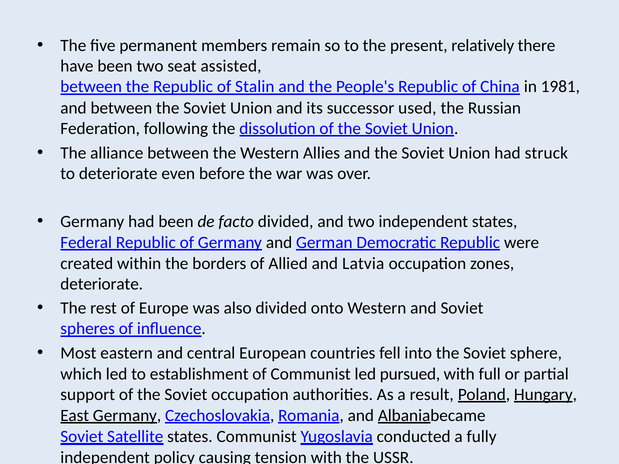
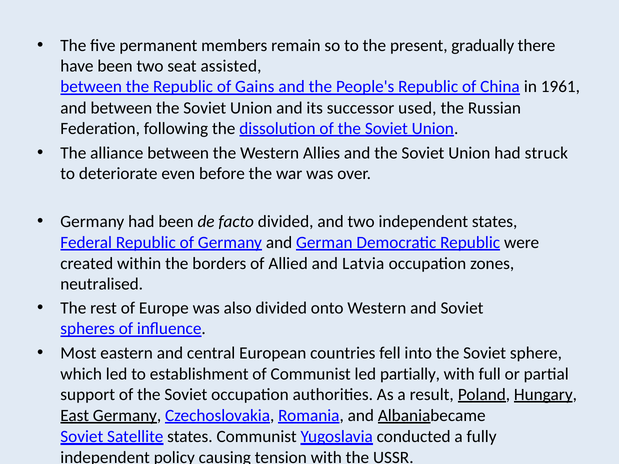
relatively: relatively -> gradually
Stalin: Stalin -> Gains
1981: 1981 -> 1961
deteriorate at (102, 284): deteriorate -> neutralised
pursued: pursued -> partially
